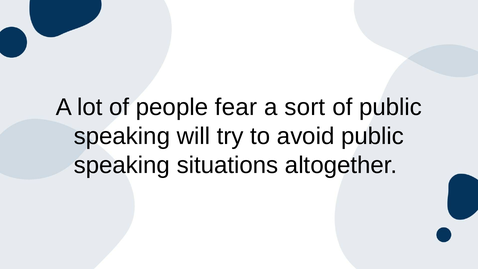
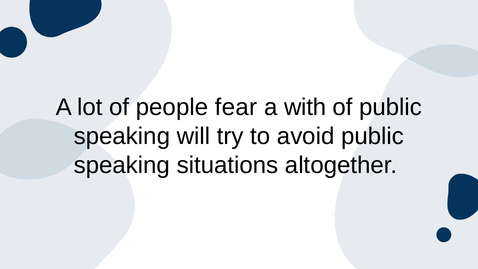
sort: sort -> with
